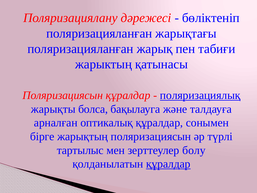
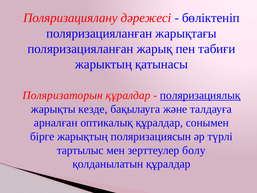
Поляризациясын at (63, 95): Поляризациясын -> Поляризаторын
болса: болса -> кезде
құралдар at (168, 164) underline: present -> none
